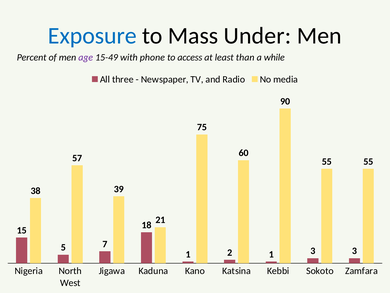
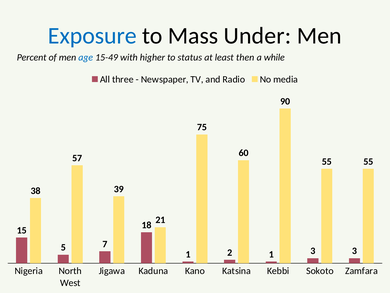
age colour: purple -> blue
phone: phone -> higher
access: access -> status
than: than -> then
